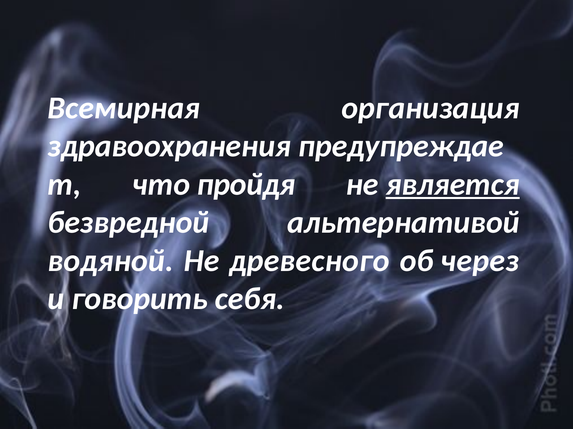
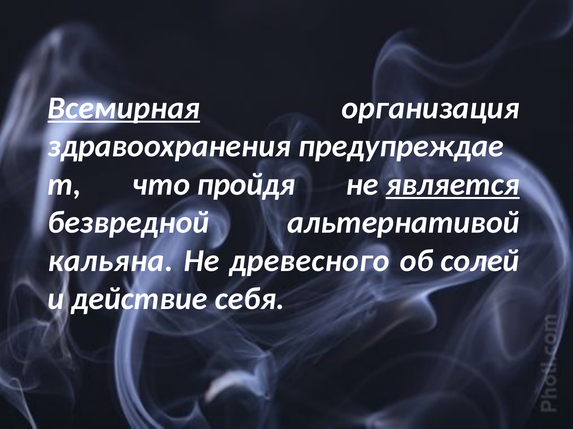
Всемирная underline: none -> present
водяной: водяной -> кальяна
через: через -> солей
говорить: говорить -> действие
